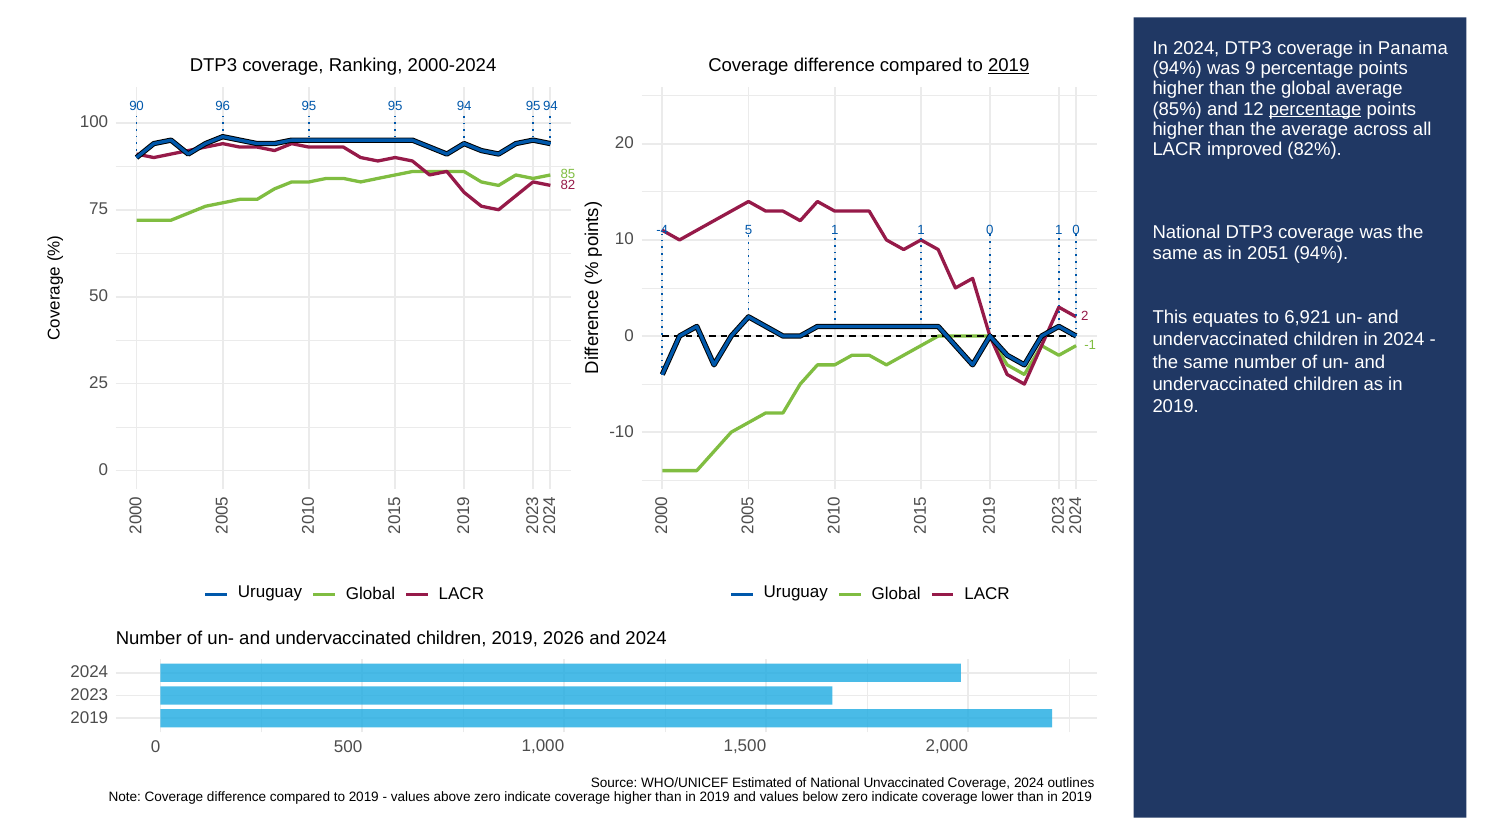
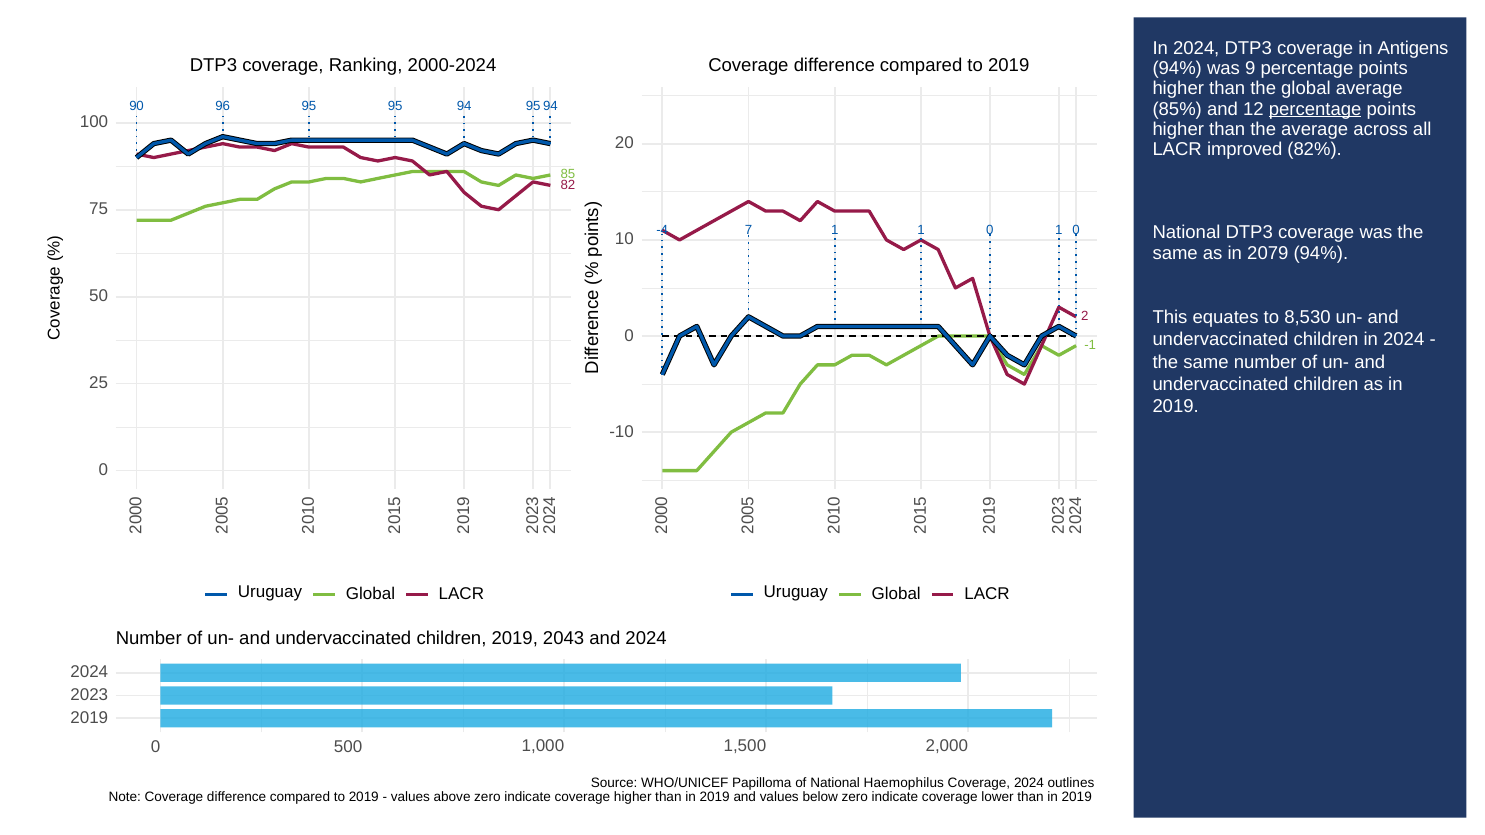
Panama: Panama -> Antigens
2019 at (1009, 65) underline: present -> none
-4 5: 5 -> 7
2051: 2051 -> 2079
6,921: 6,921 -> 8,530
2026: 2026 -> 2043
Estimated: Estimated -> Papilloma
Unvaccinated: Unvaccinated -> Haemophilus
